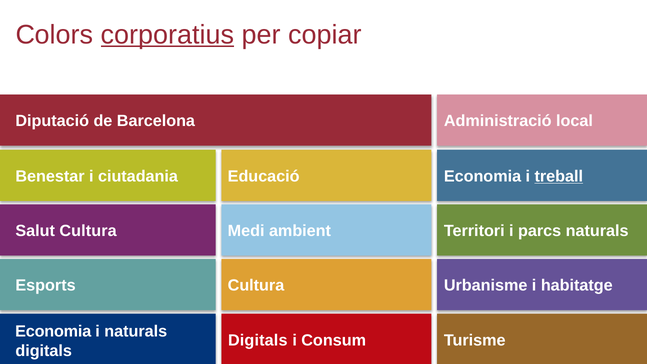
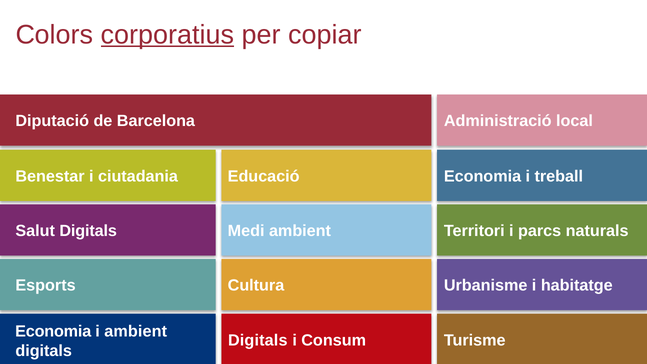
treball underline: present -> none
Salut Cultura: Cultura -> Digitals
i naturals: naturals -> ambient
